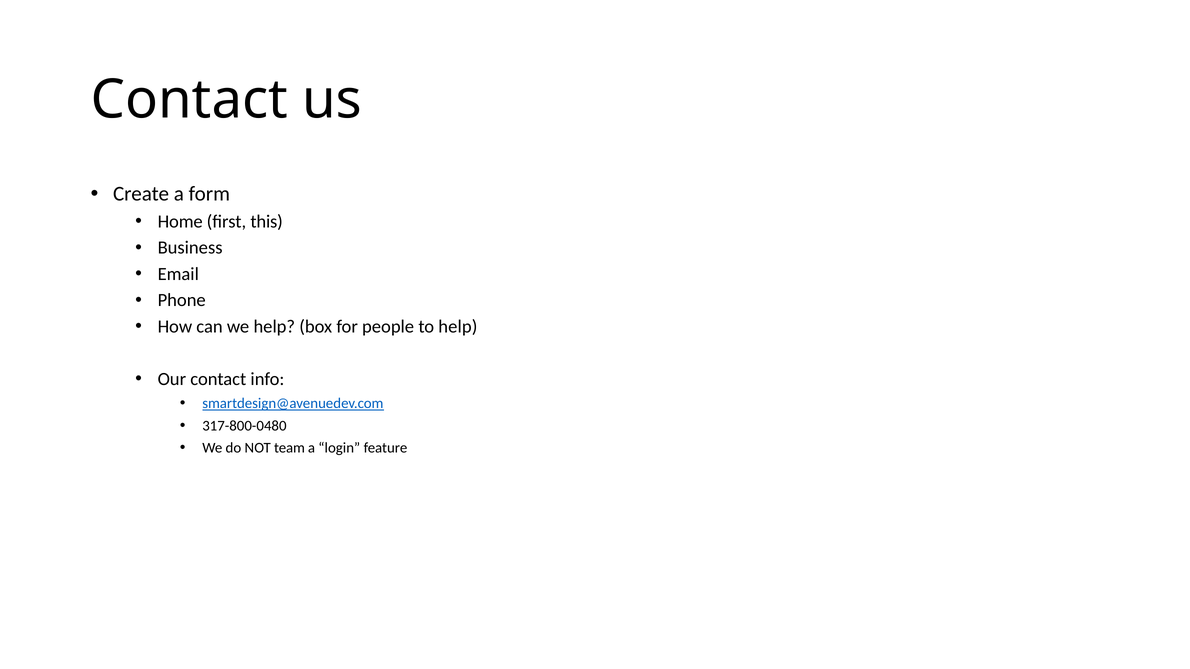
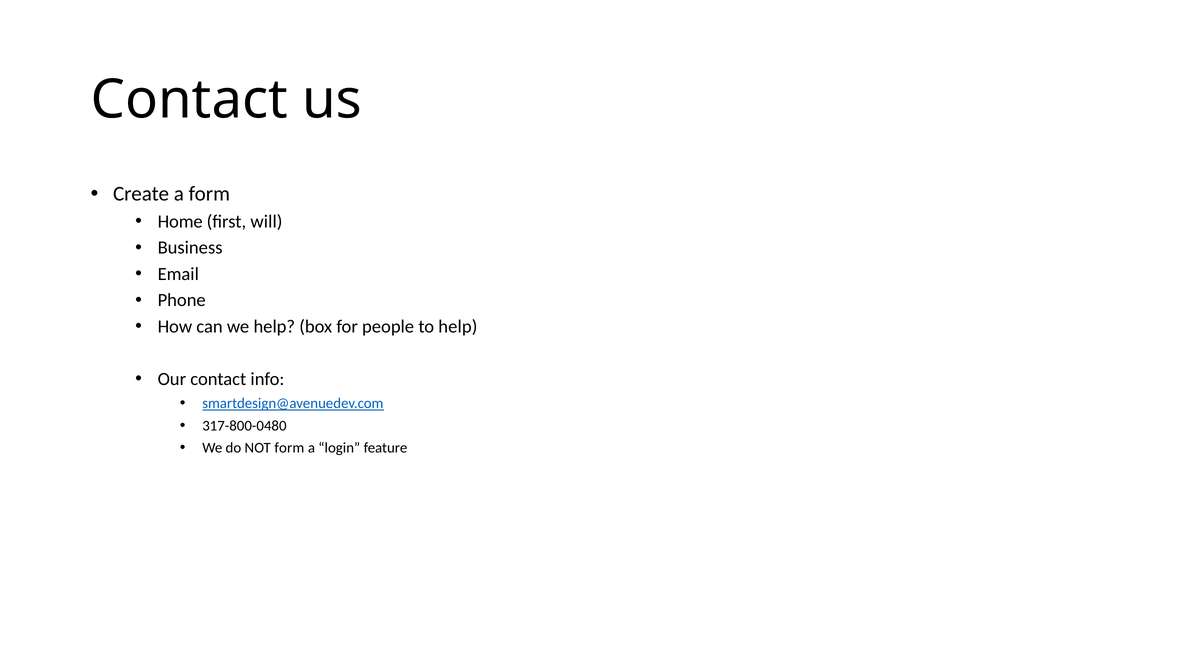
this: this -> will
NOT team: team -> form
